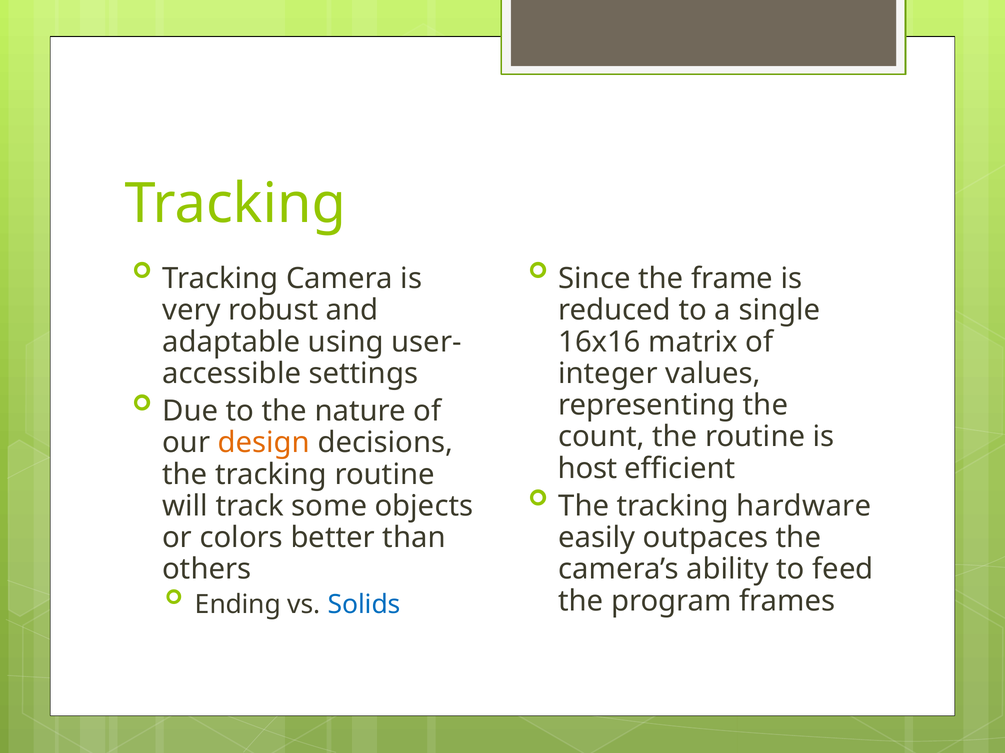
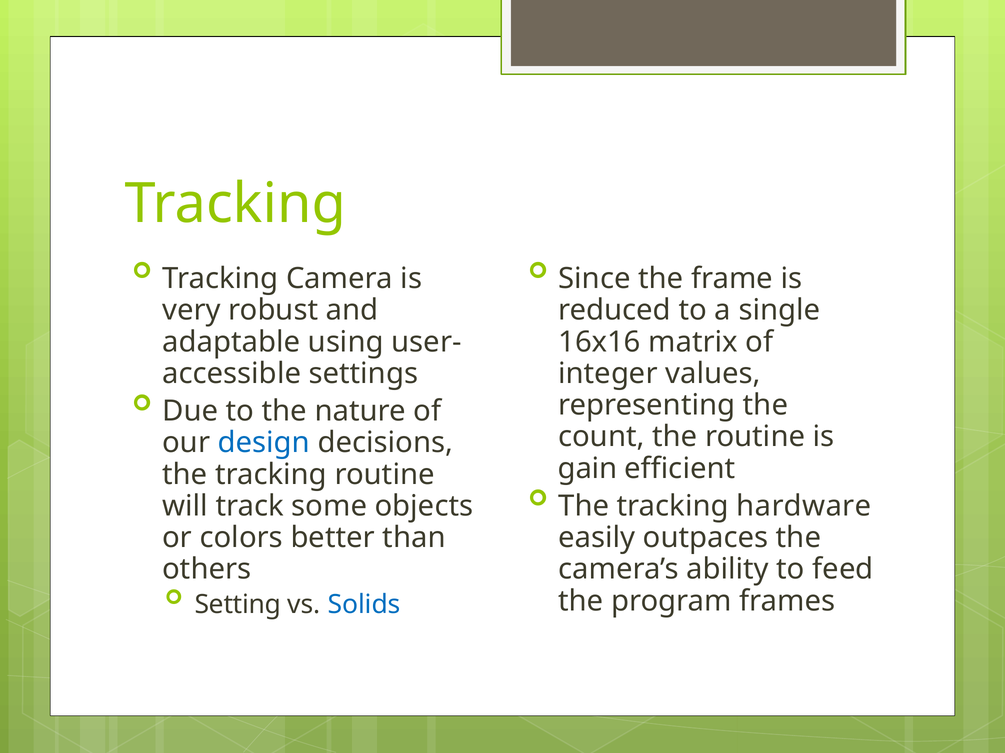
design colour: orange -> blue
host: host -> gain
Ending: Ending -> Setting
